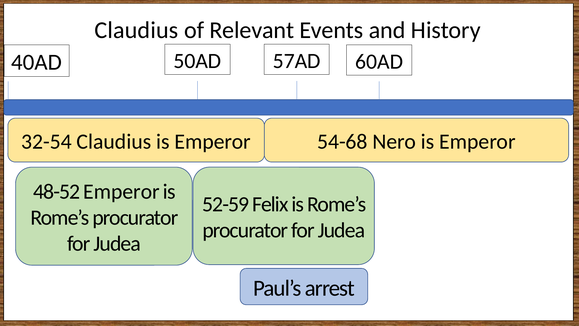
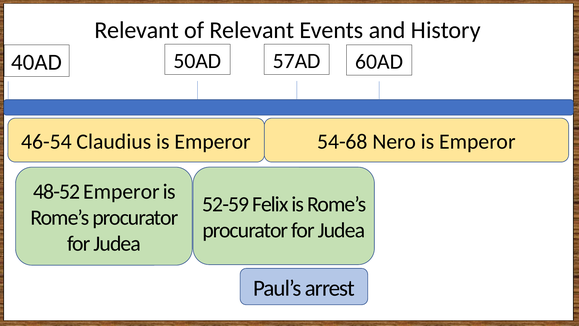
Claudius at (136, 30): Claudius -> Relevant
32-54: 32-54 -> 46-54
